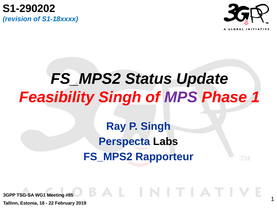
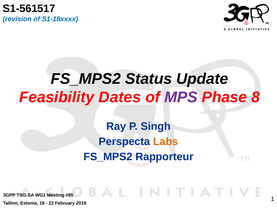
S1-290202: S1-290202 -> S1-561517
Feasibility Singh: Singh -> Dates
Phase 1: 1 -> 8
Labs colour: black -> orange
